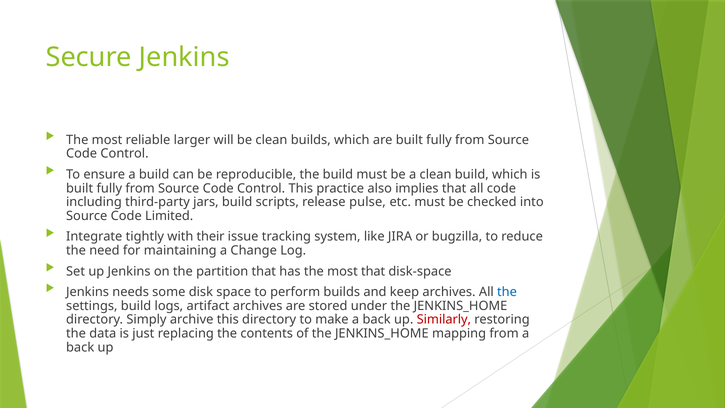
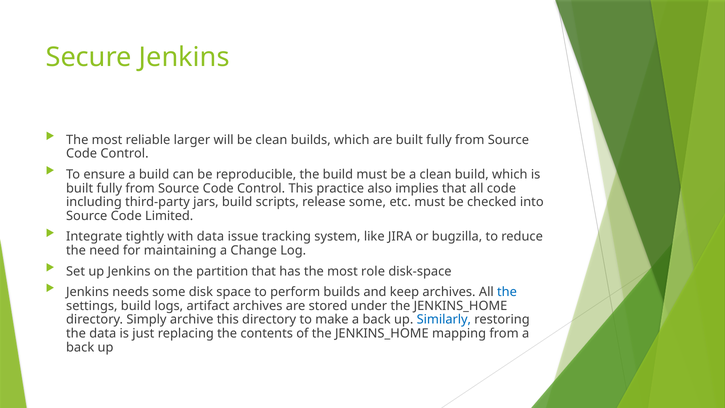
release pulse: pulse -> some
with their: their -> data
most that: that -> role
Similarly colour: red -> blue
